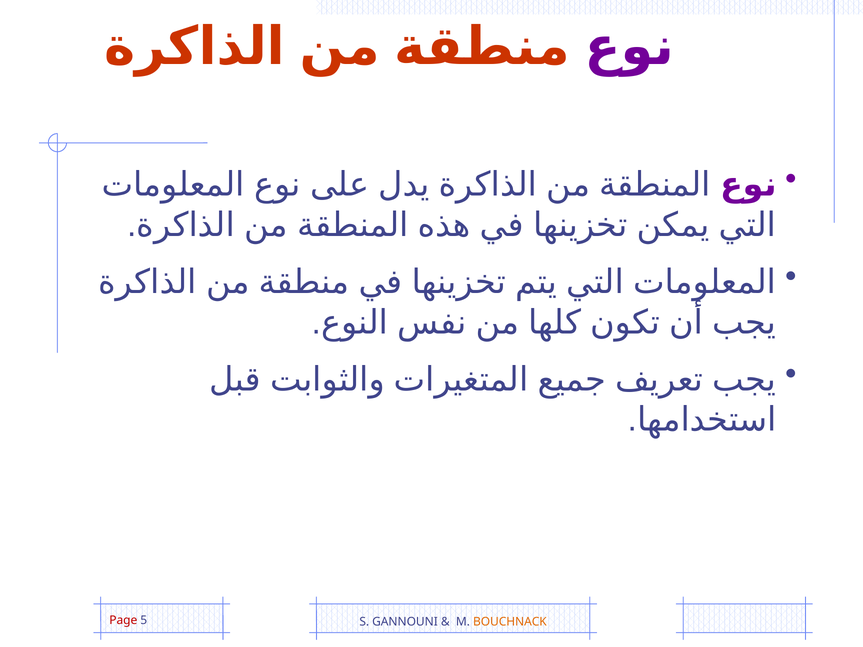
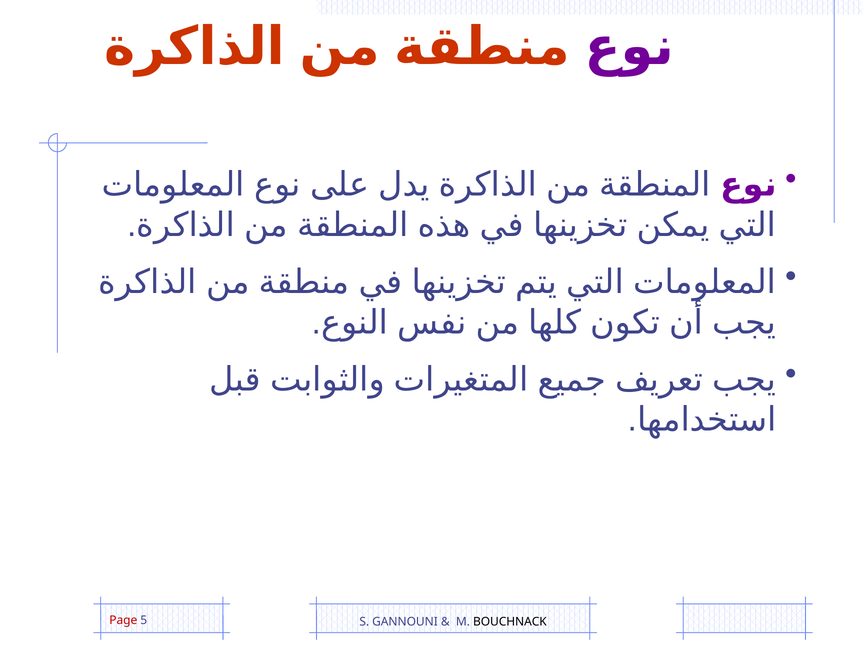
BOUCHNACK colour: orange -> black
